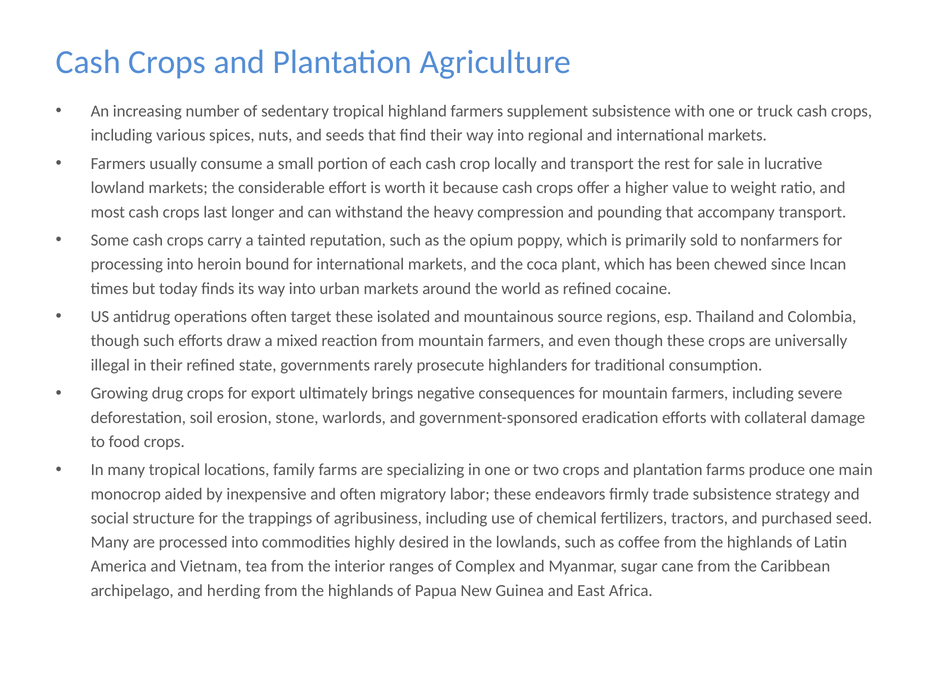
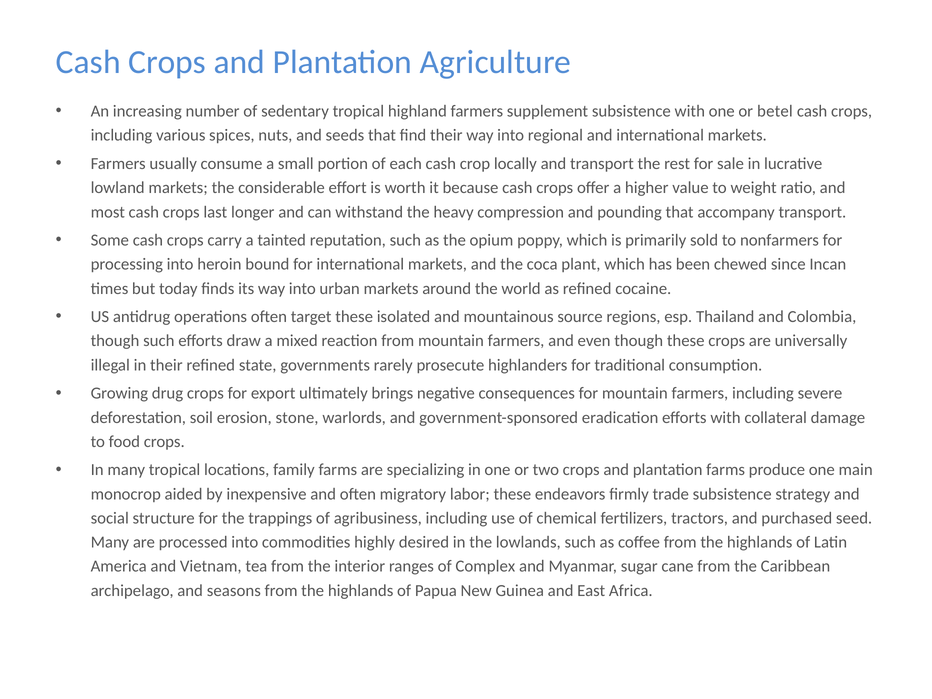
truck: truck -> betel
herding: herding -> seasons
